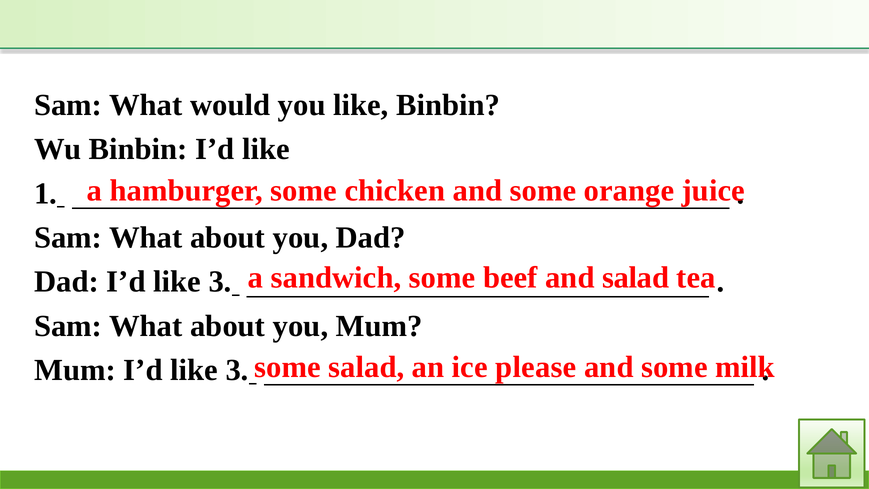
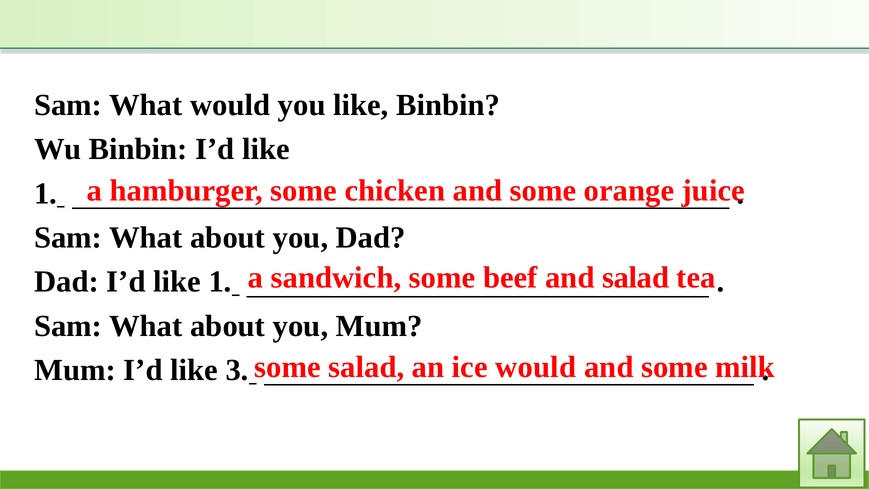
Dad I’d like 3: 3 -> 1
ice please: please -> would
